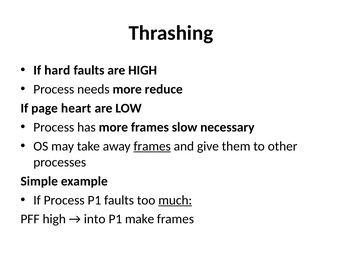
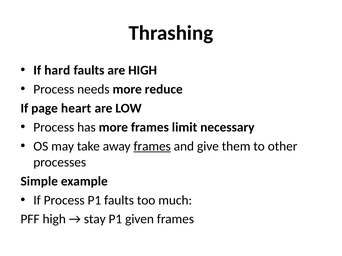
slow: slow -> limit
much underline: present -> none
into: into -> stay
make: make -> given
